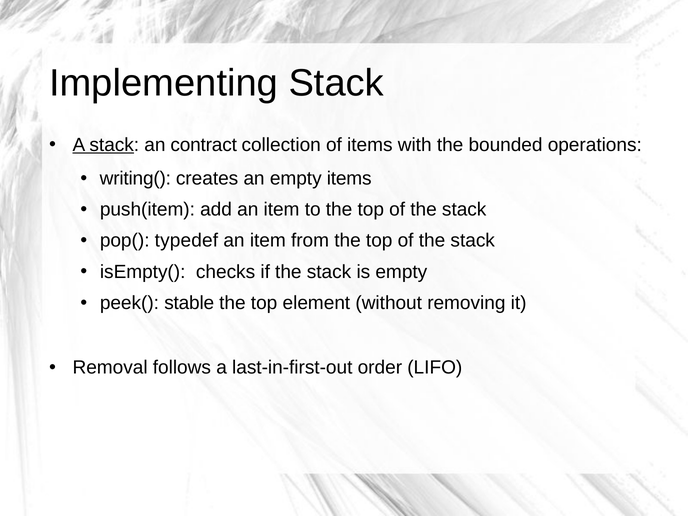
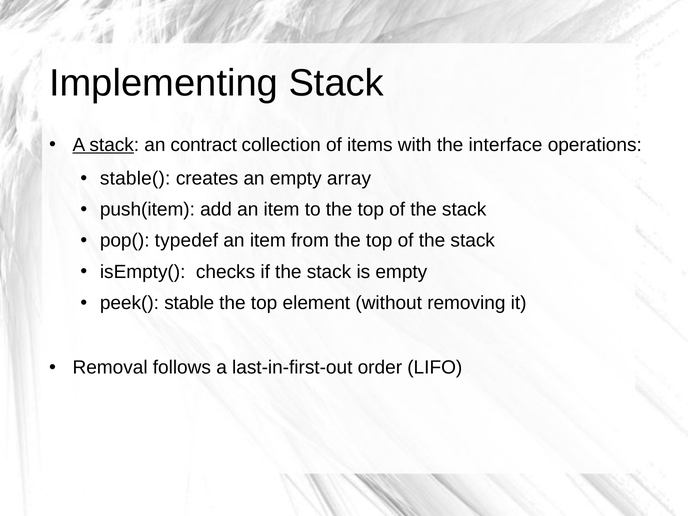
bounded: bounded -> interface
writing(: writing( -> stable(
empty items: items -> array
